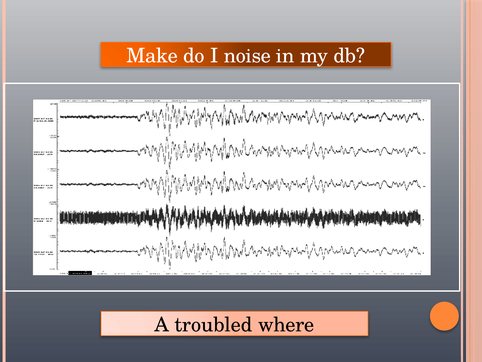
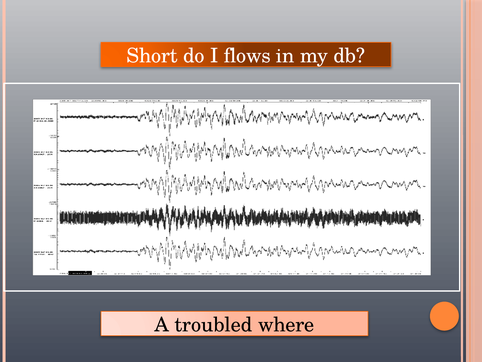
Make: Make -> Short
noise: noise -> flows
